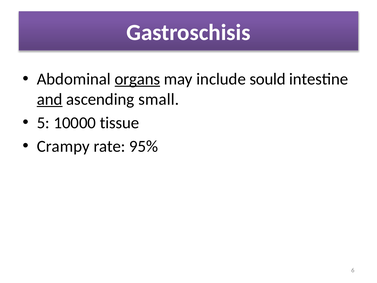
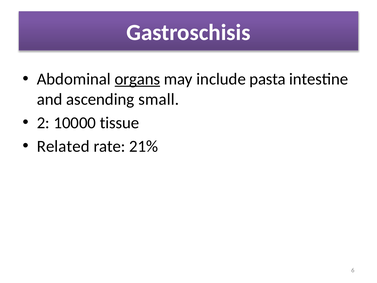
sould: sould -> pasta
and underline: present -> none
5: 5 -> 2
Crampy: Crampy -> Related
95%: 95% -> 21%
